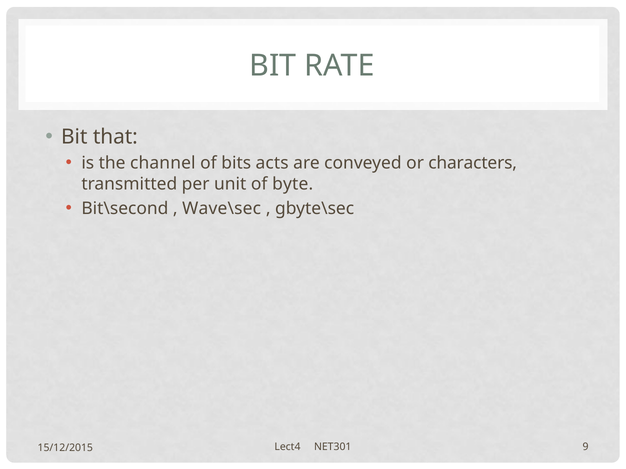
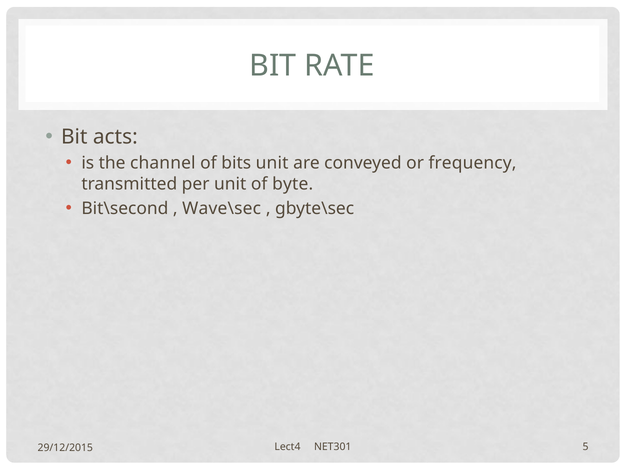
that: that -> acts
bits acts: acts -> unit
characters: characters -> frequency
9: 9 -> 5
15/12/2015: 15/12/2015 -> 29/12/2015
